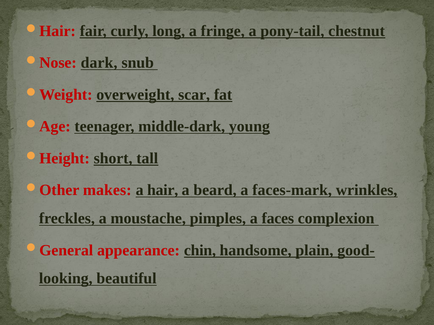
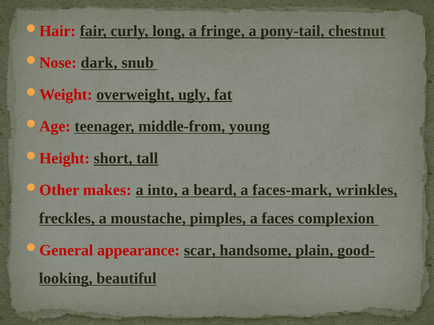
scar: scar -> ugly
middle-dark: middle-dark -> middle-from
hair: hair -> into
chin: chin -> scar
